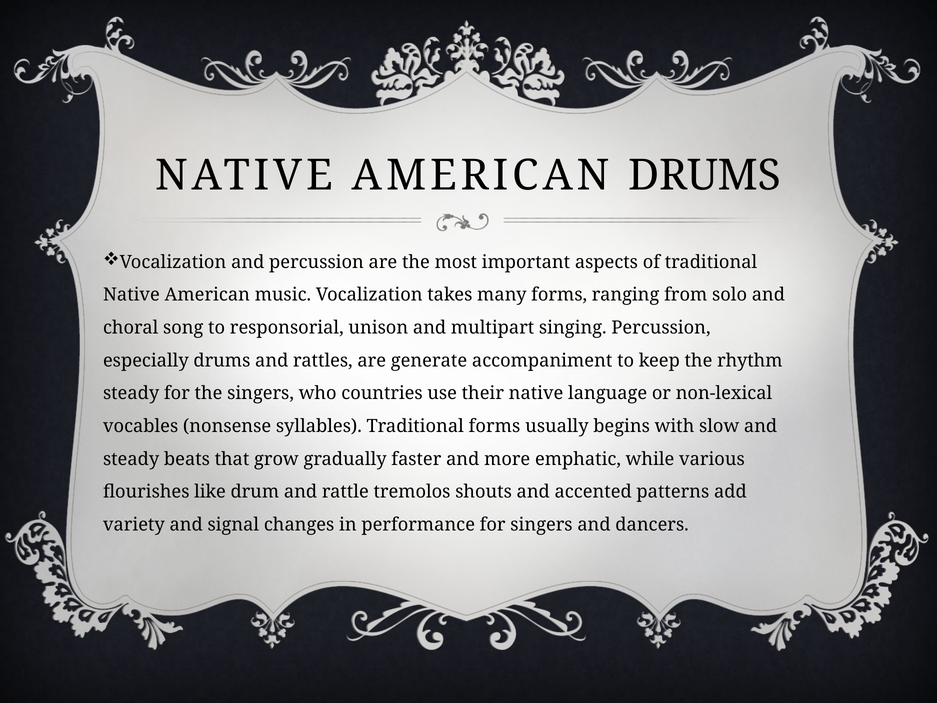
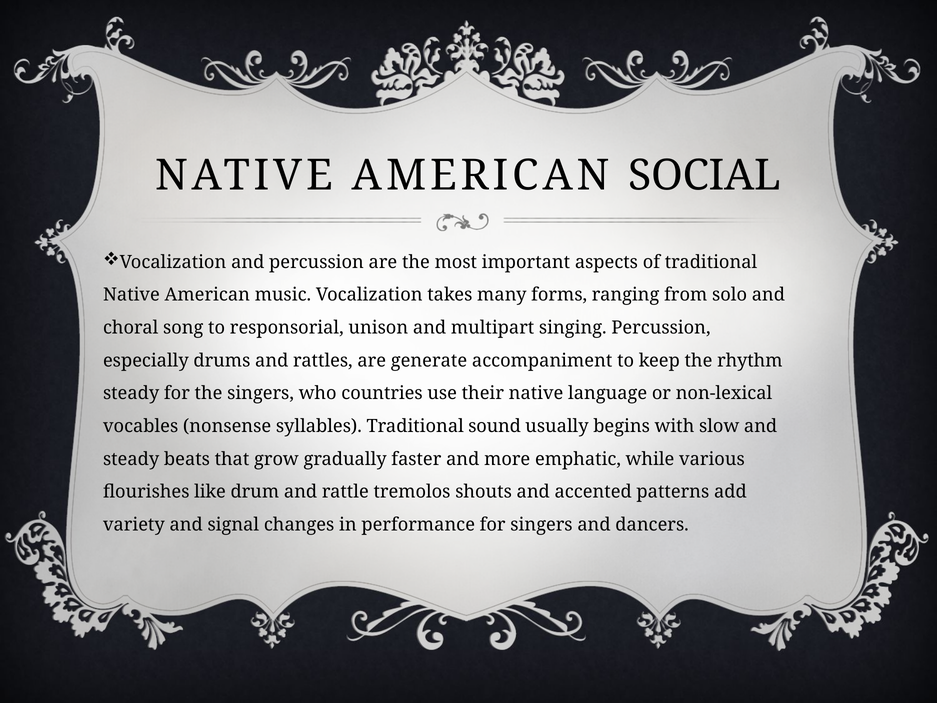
AMERICAN DRUMS: DRUMS -> SOCIAL
Traditional forms: forms -> sound
